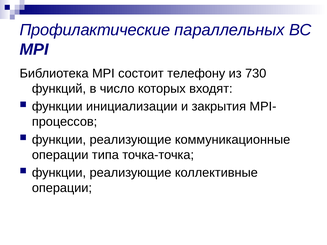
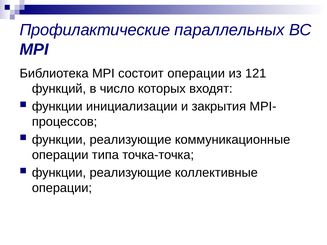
состоит телефону: телефону -> операции
730: 730 -> 121
